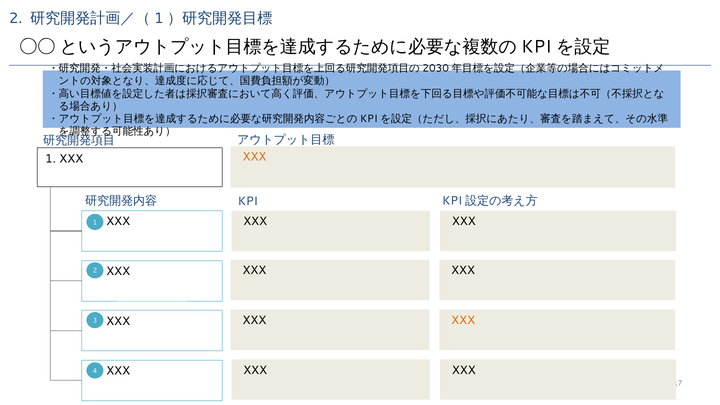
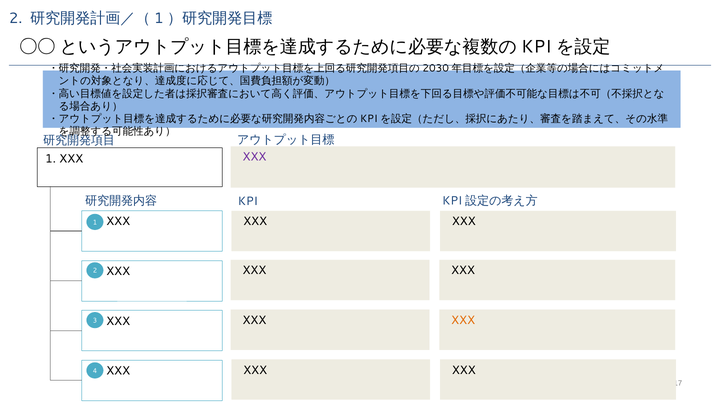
XXX at (254, 157) colour: orange -> purple
